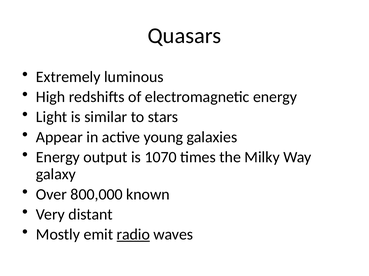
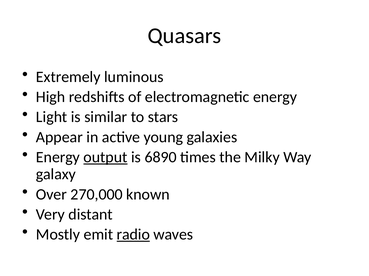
output underline: none -> present
1070: 1070 -> 6890
800,000: 800,000 -> 270,000
